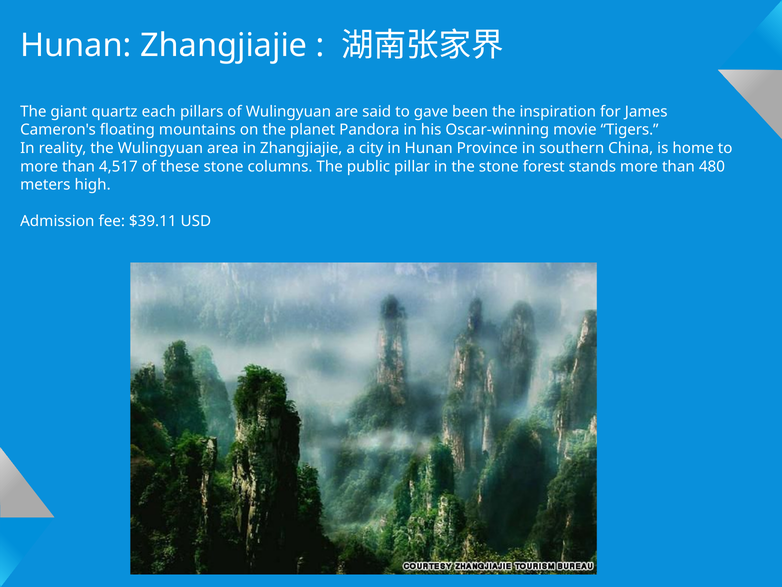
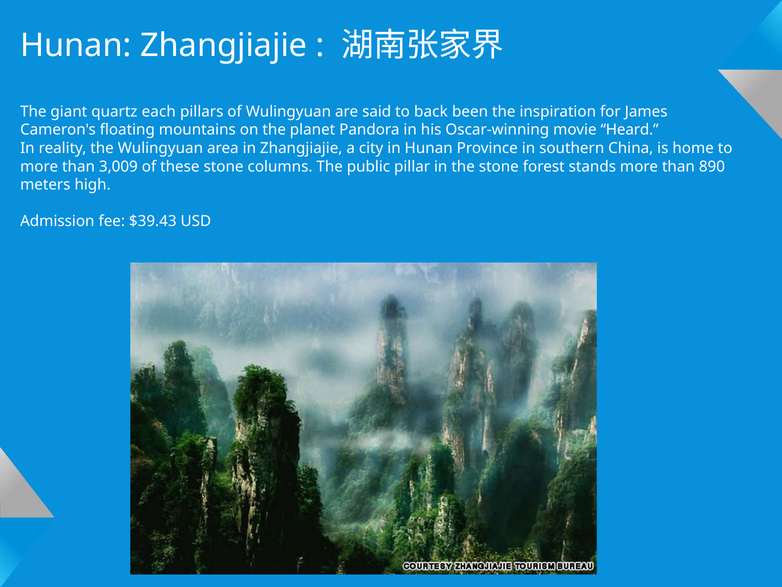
gave: gave -> back
Tigers: Tigers -> Heard
4,517: 4,517 -> 3,009
480: 480 -> 890
$39.11: $39.11 -> $39.43
